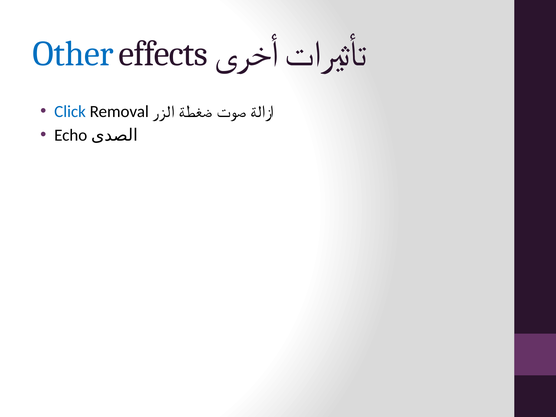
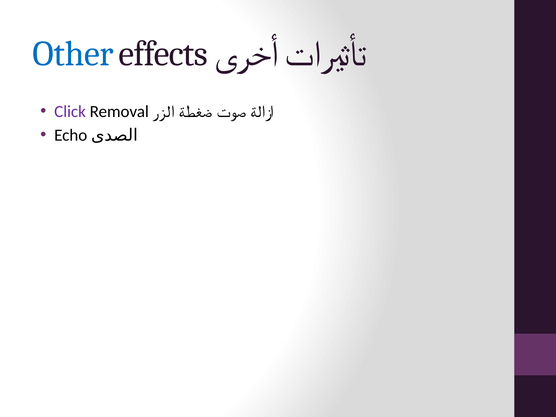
Click colour: blue -> purple
